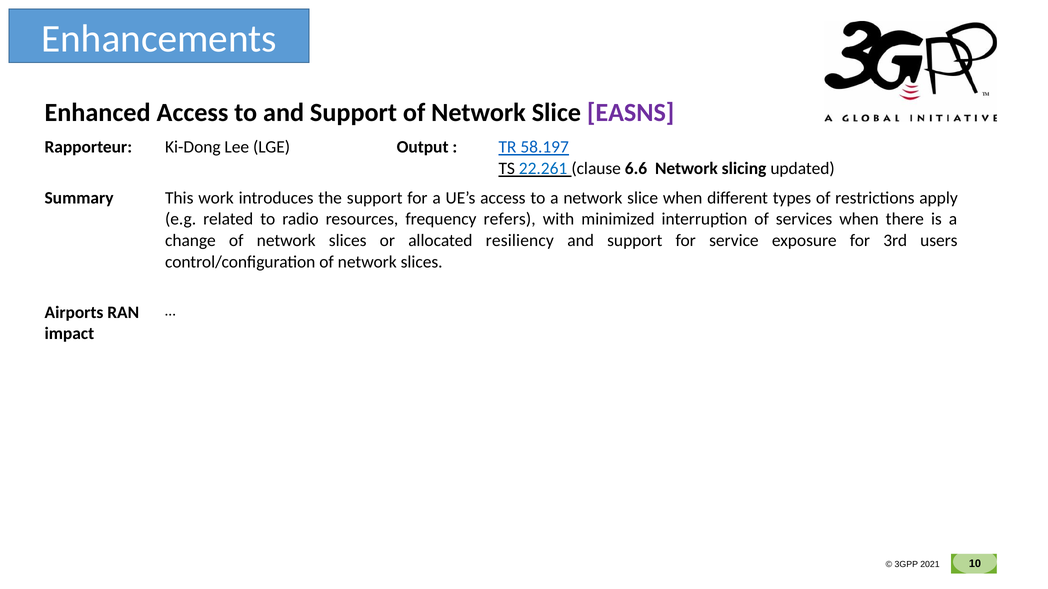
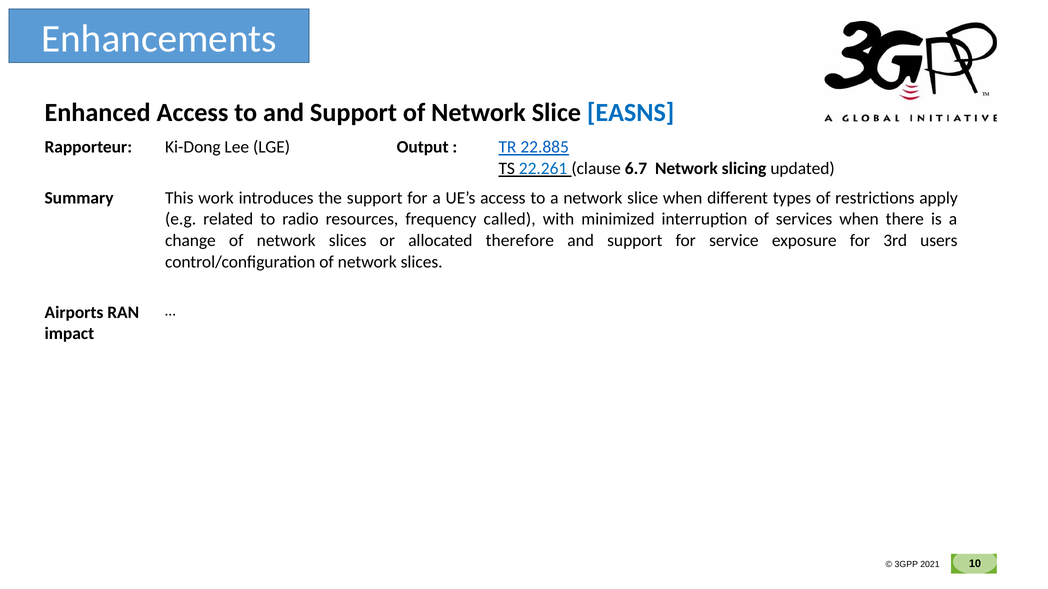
EASNS colour: purple -> blue
58.197: 58.197 -> 22.885
6.6: 6.6 -> 6.7
refers: refers -> called
resiliency: resiliency -> therefore
